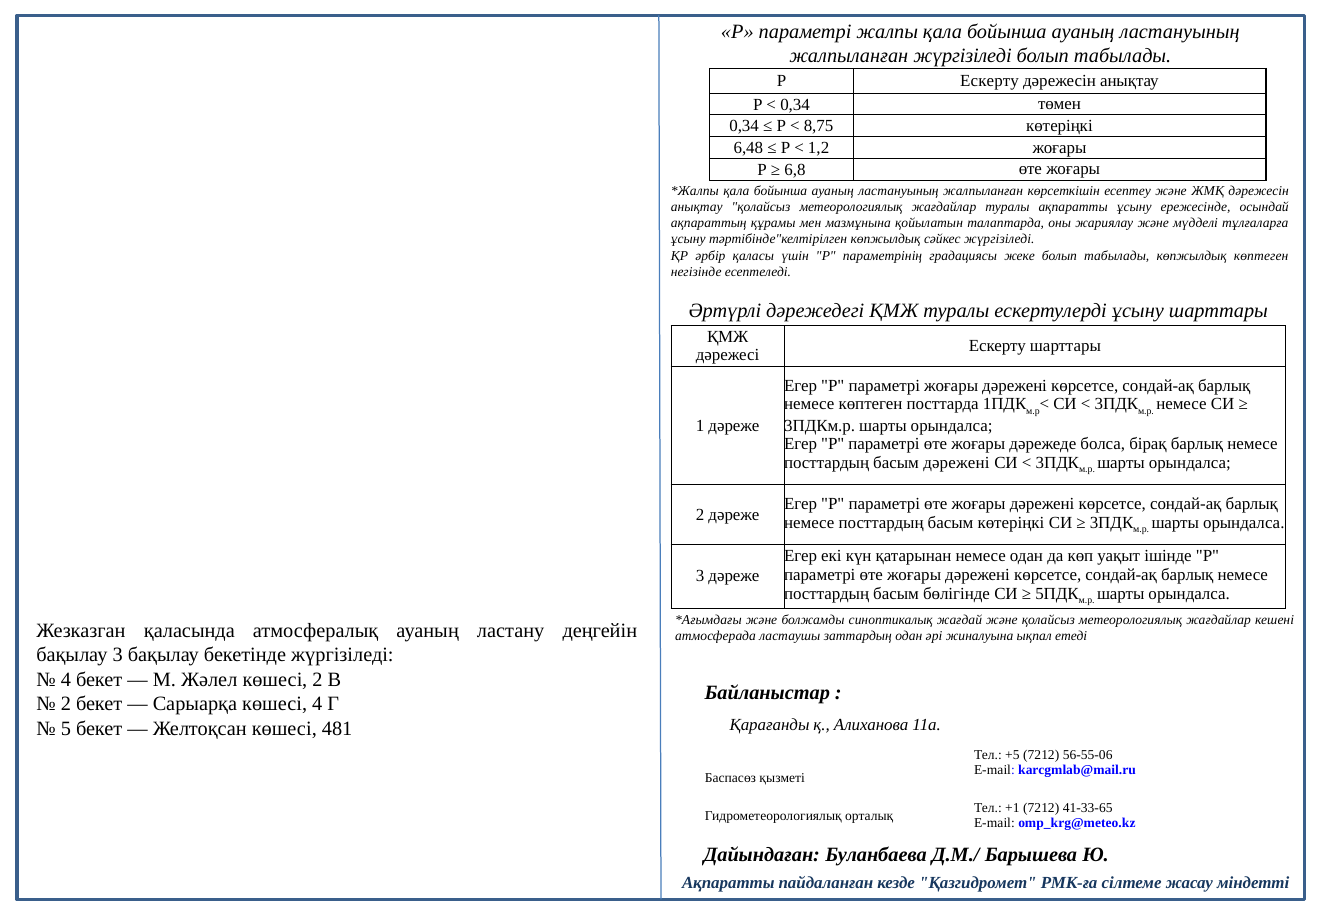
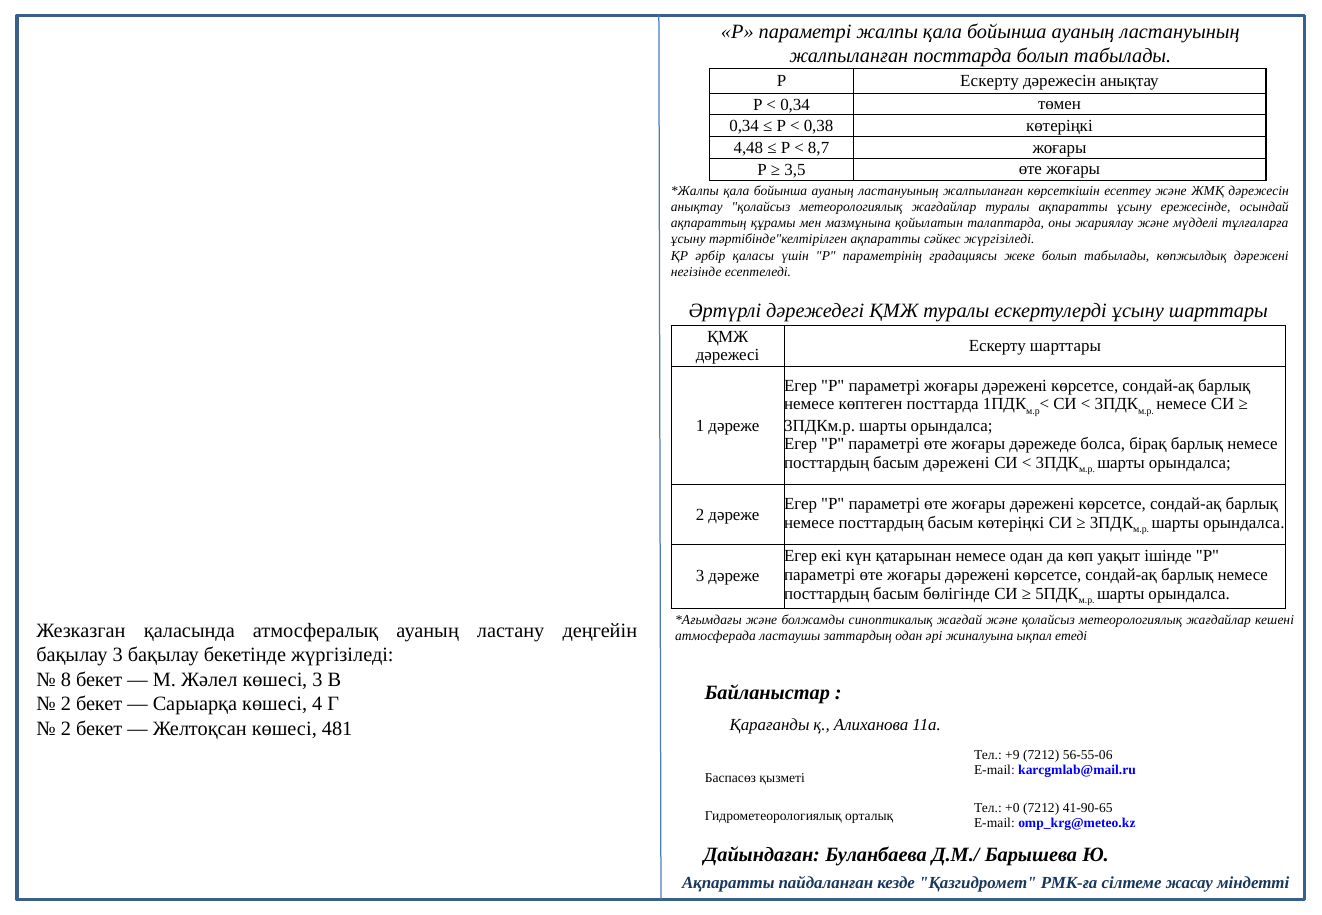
жалпыланған жүргізіледі: жүргізіледі -> посттарда
8,75: 8,75 -> 0,38
6,48: 6,48 -> 4,48
1,2: 1,2 -> 8,7
6,8: 6,8 -> 3,5
тәртібінде"келтірілген көпжылдық: көпжылдық -> ақпаратты
көпжылдық көптеген: көптеген -> дәрежені
4 at (66, 680): 4 -> 8
көшесі 2: 2 -> 3
5 at (66, 729): 5 -> 2
+5: +5 -> +9
+1: +1 -> +0
41-33-65: 41-33-65 -> 41-90-65
